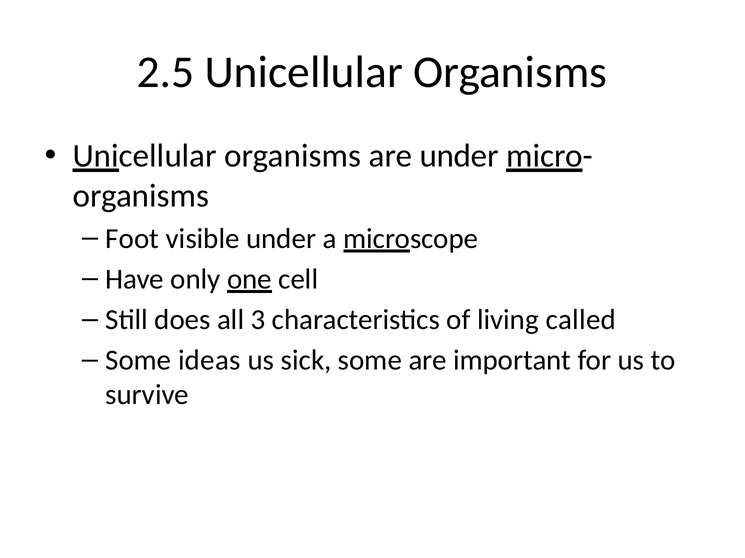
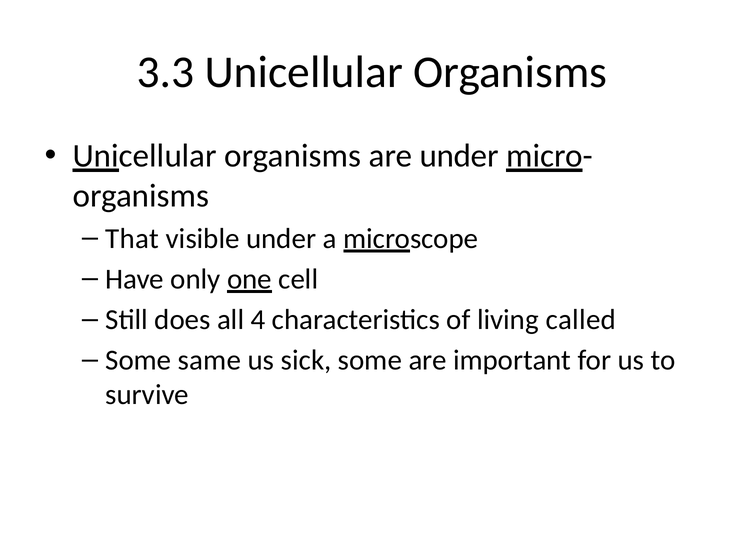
2.5: 2.5 -> 3.3
Foot: Foot -> That
3: 3 -> 4
ideas: ideas -> same
